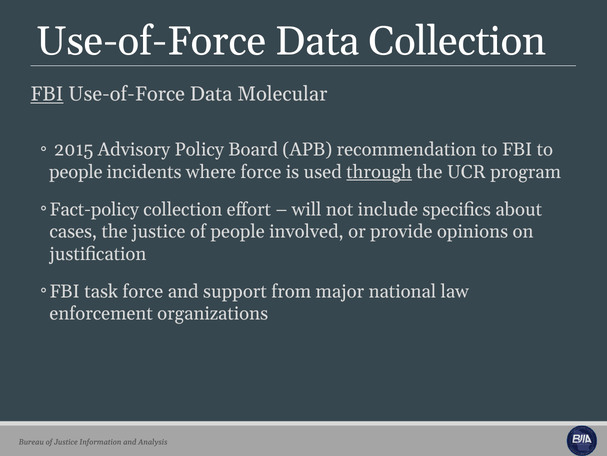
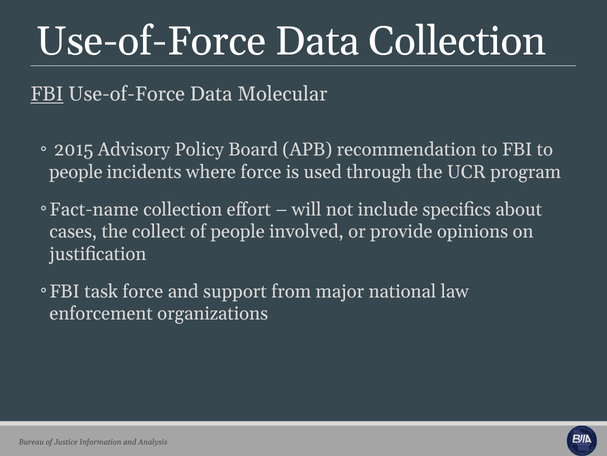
through underline: present -> none
Fact-policy: Fact-policy -> Fact-name
the justice: justice -> collect
